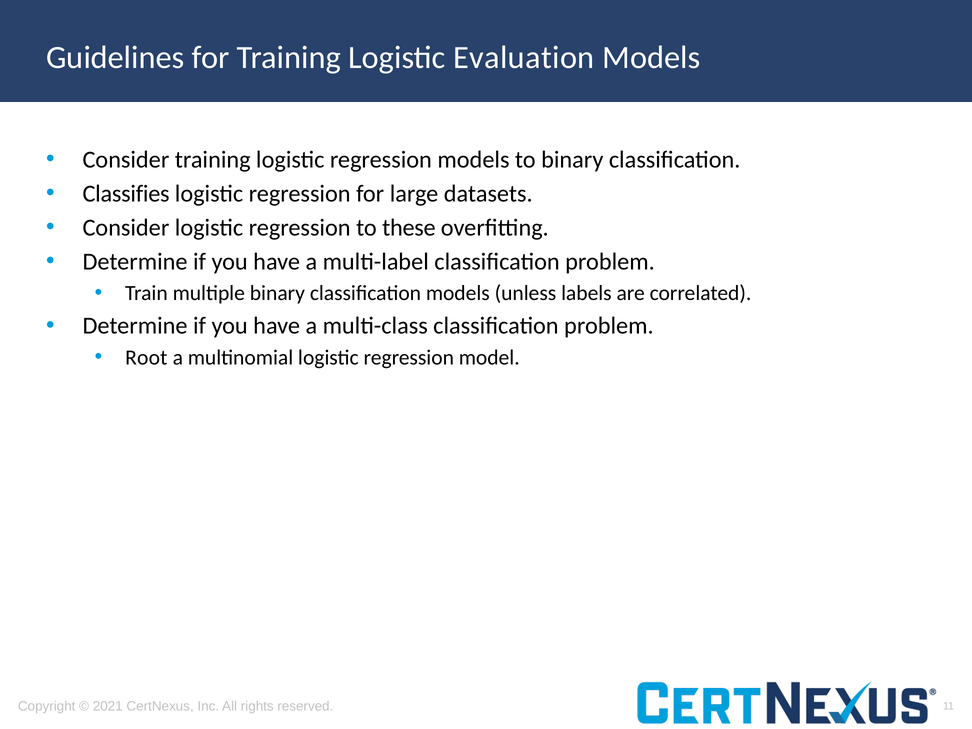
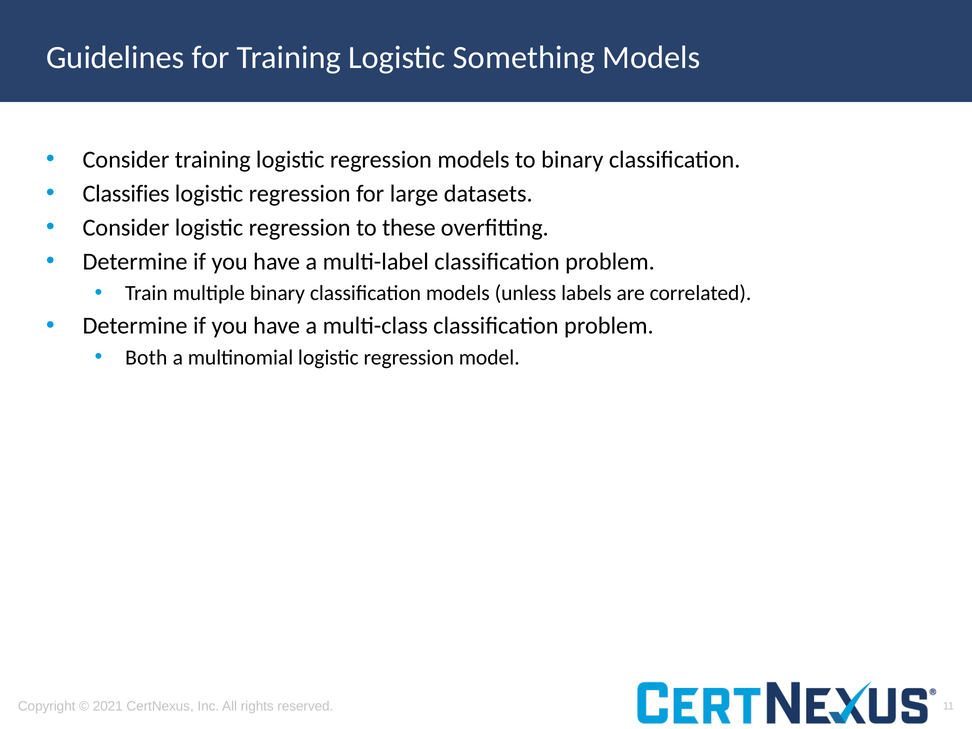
Evaluation: Evaluation -> Something
Root: Root -> Both
